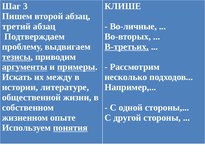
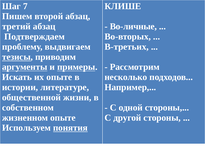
3: 3 -> 7
В-третьих underline: present -> none
их между: между -> опыте
